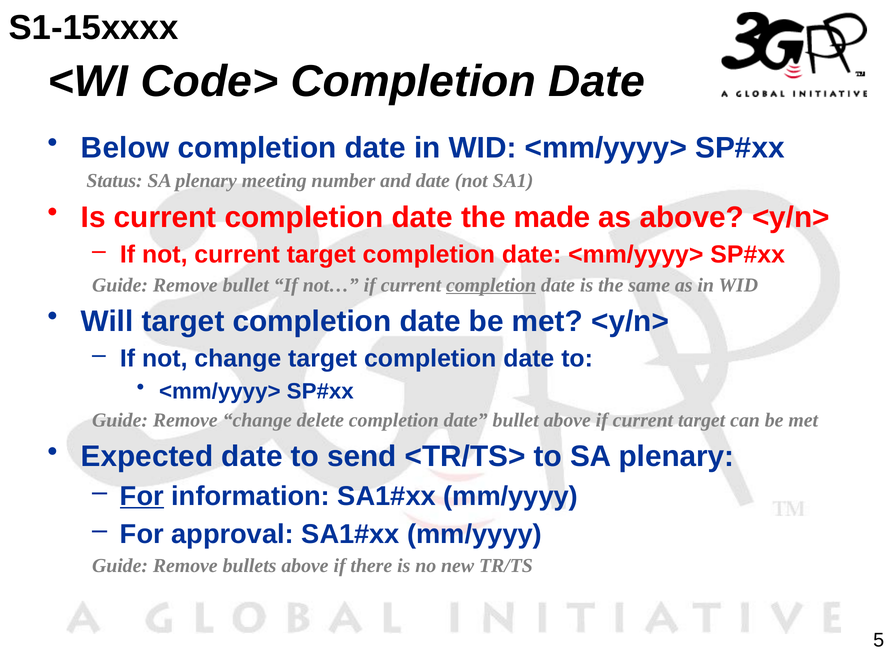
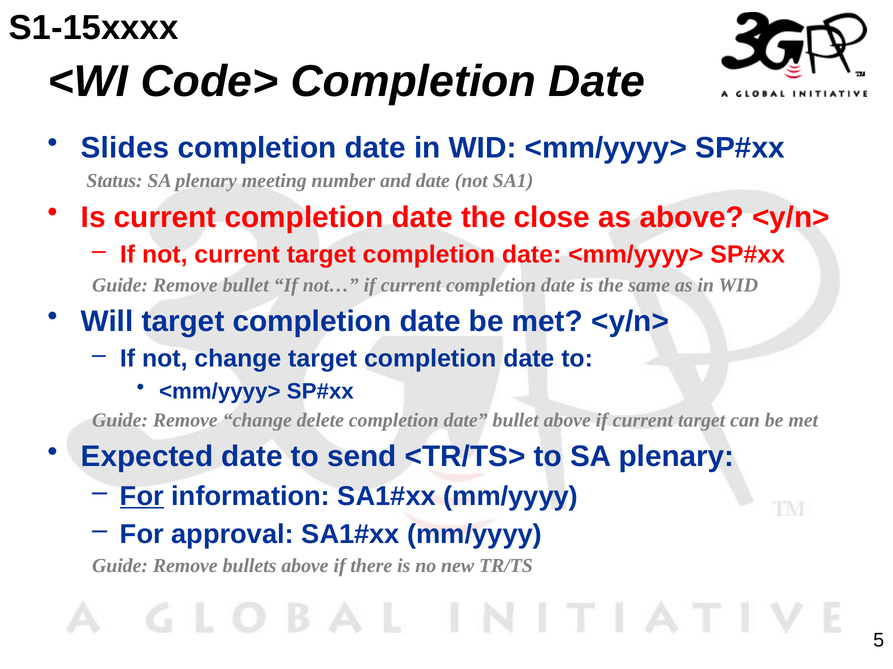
Below: Below -> Slides
made: made -> close
completion at (491, 285) underline: present -> none
